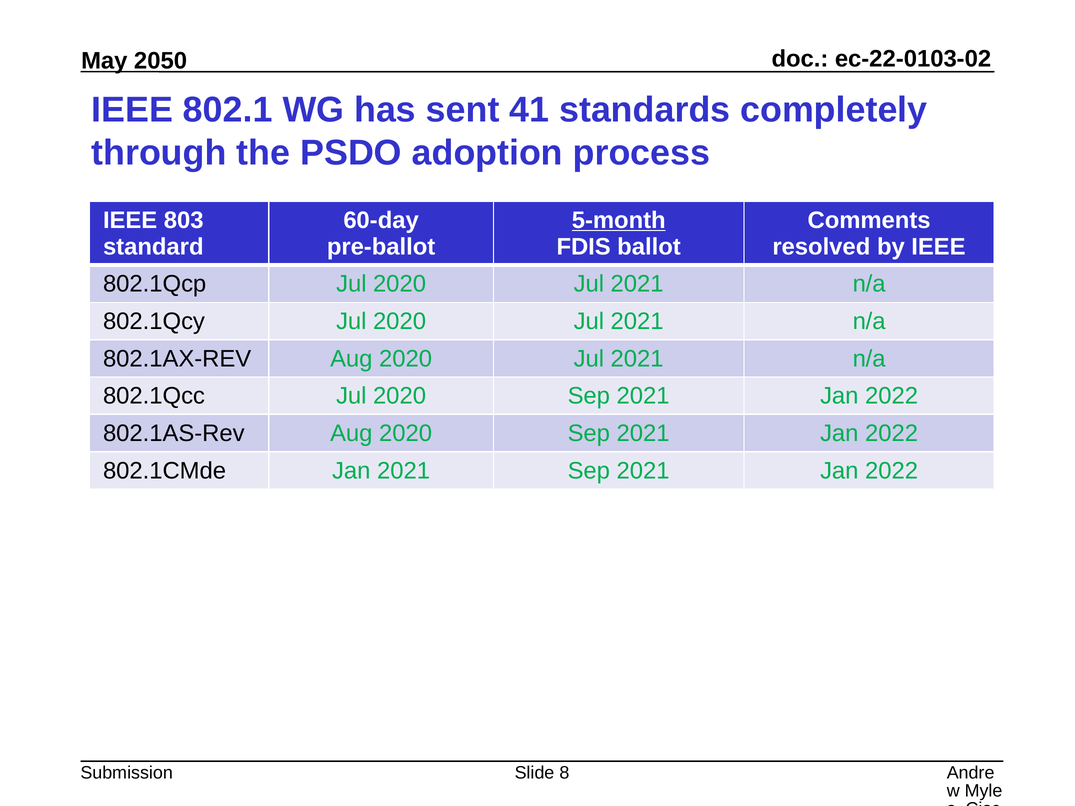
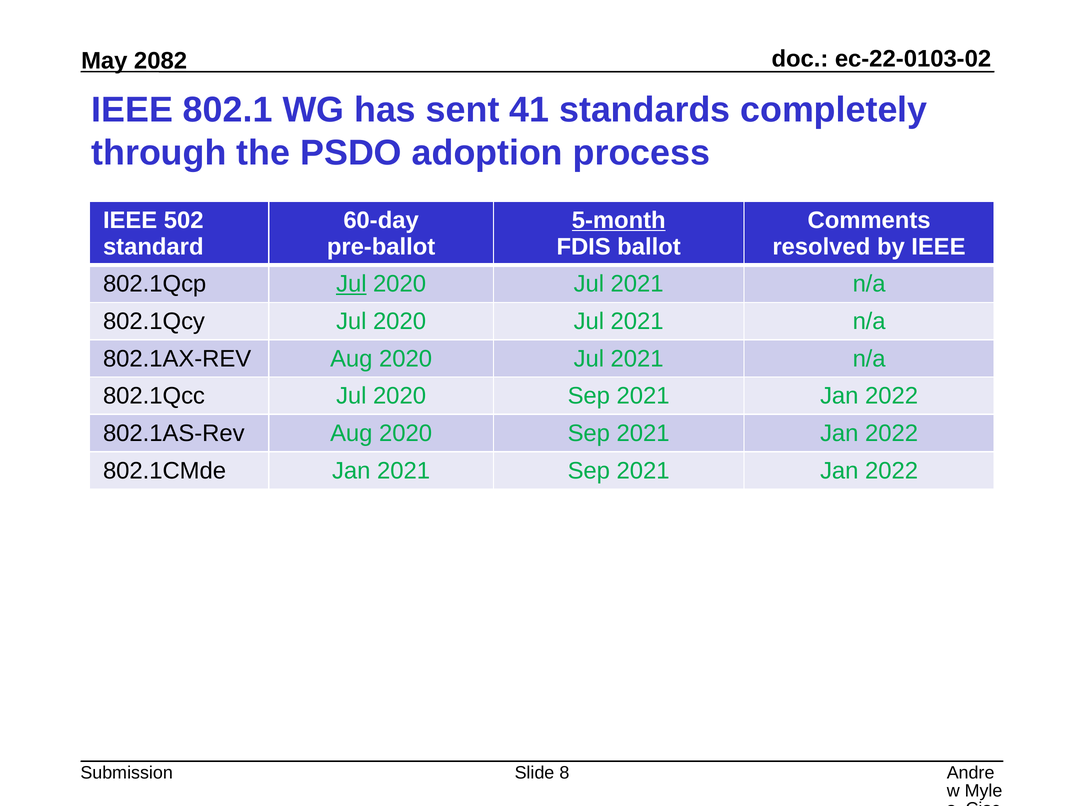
2050: 2050 -> 2082
803: 803 -> 502
Jul at (351, 284) underline: none -> present
